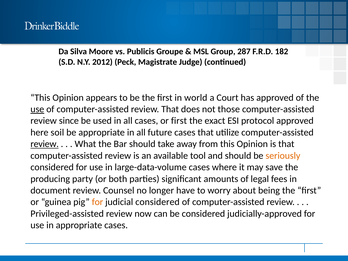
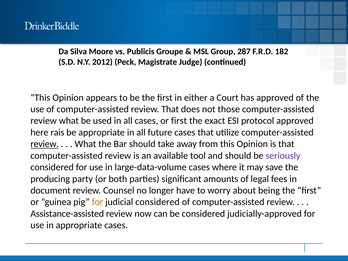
world: world -> either
use at (37, 109) underline: present -> none
review since: since -> what
soil: soil -> rais
seriously colour: orange -> purple
Privileged-assisted: Privileged-assisted -> Assistance-assisted
